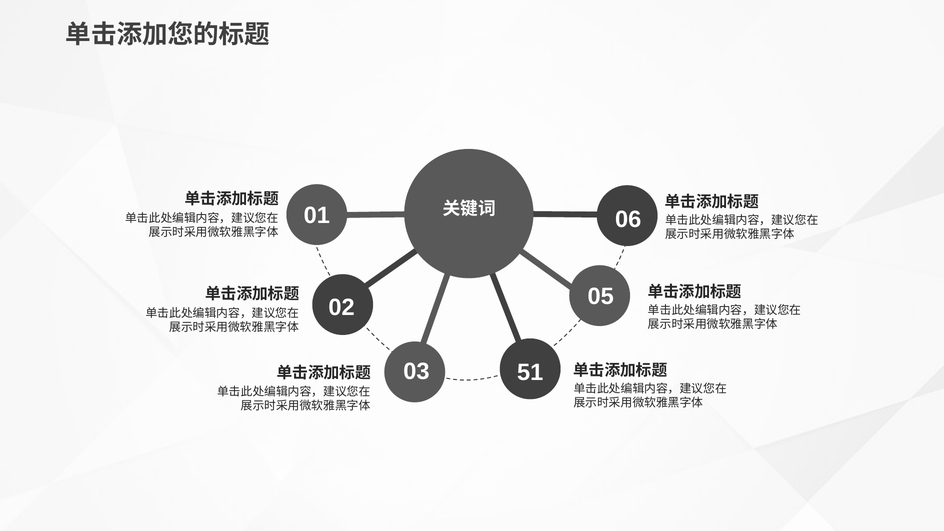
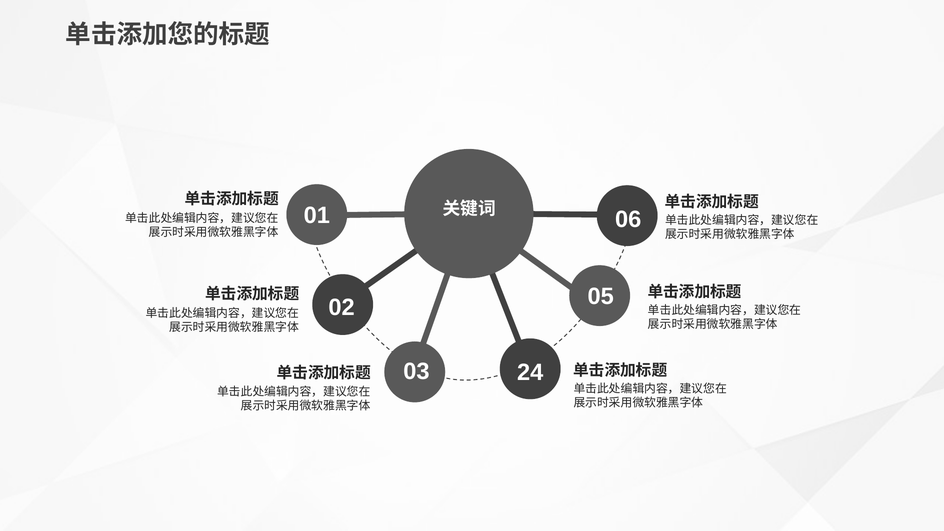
51: 51 -> 24
